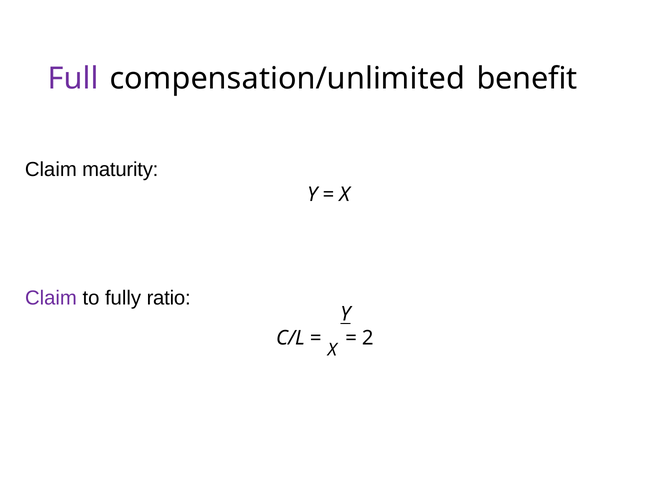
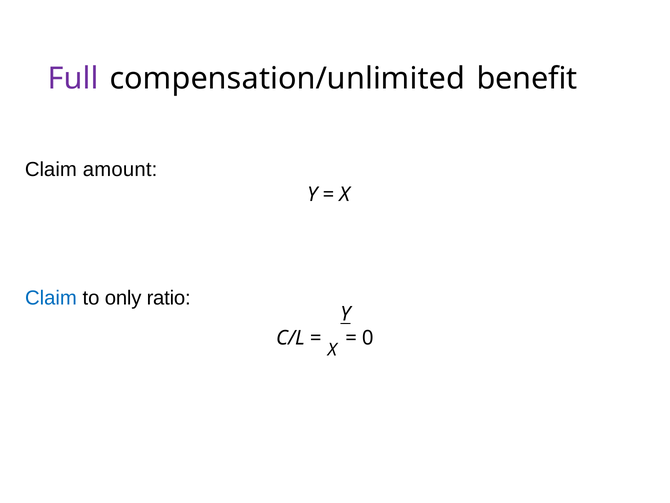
maturity: maturity -> amount
Claim at (51, 298) colour: purple -> blue
fully: fully -> only
2: 2 -> 0
